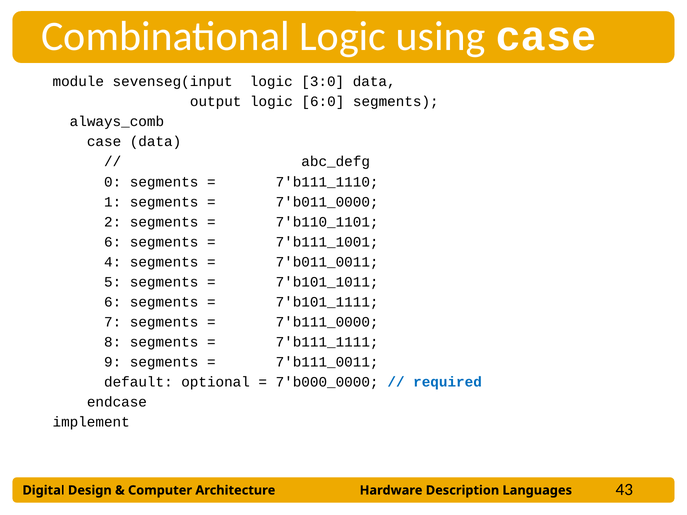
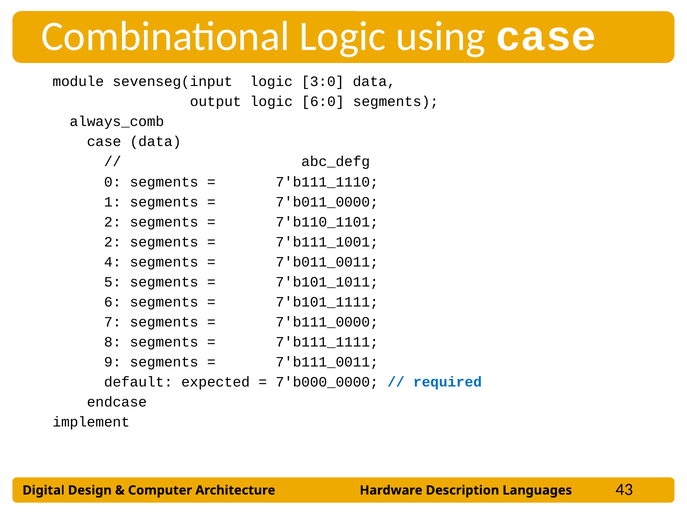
6 at (113, 242): 6 -> 2
optional: optional -> expected
